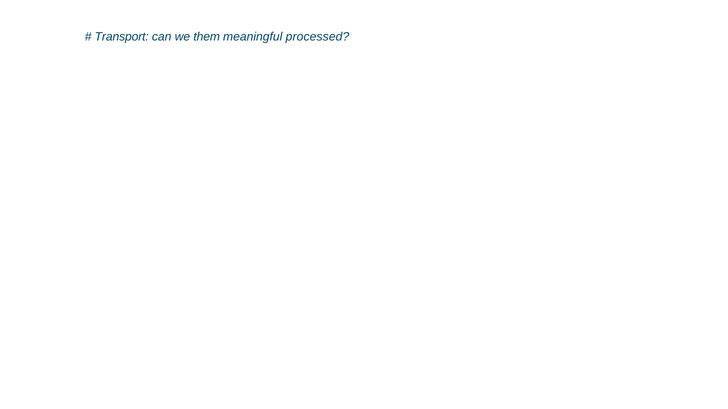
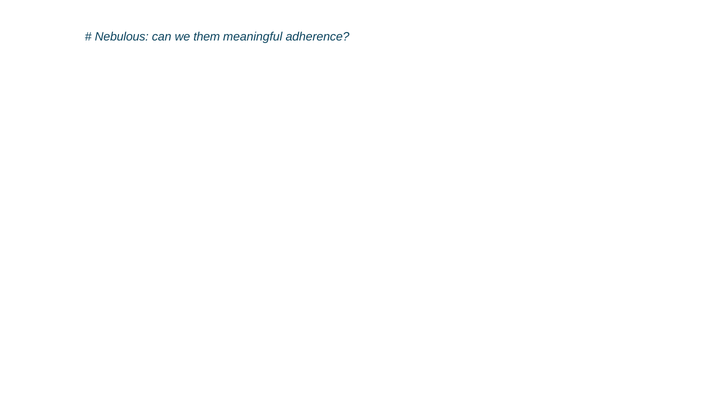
Transport: Transport -> Nebulous
processed: processed -> adherence
